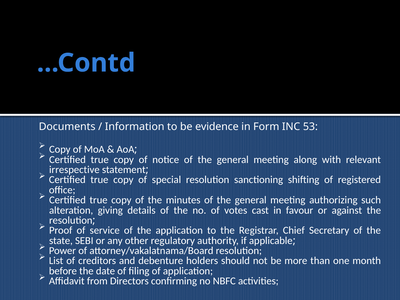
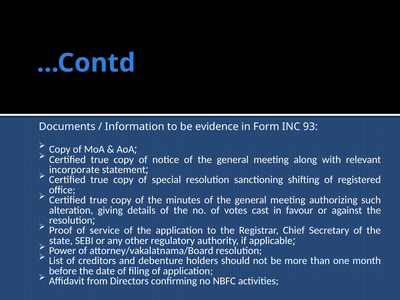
53: 53 -> 93
irrespective: irrespective -> incorporate
